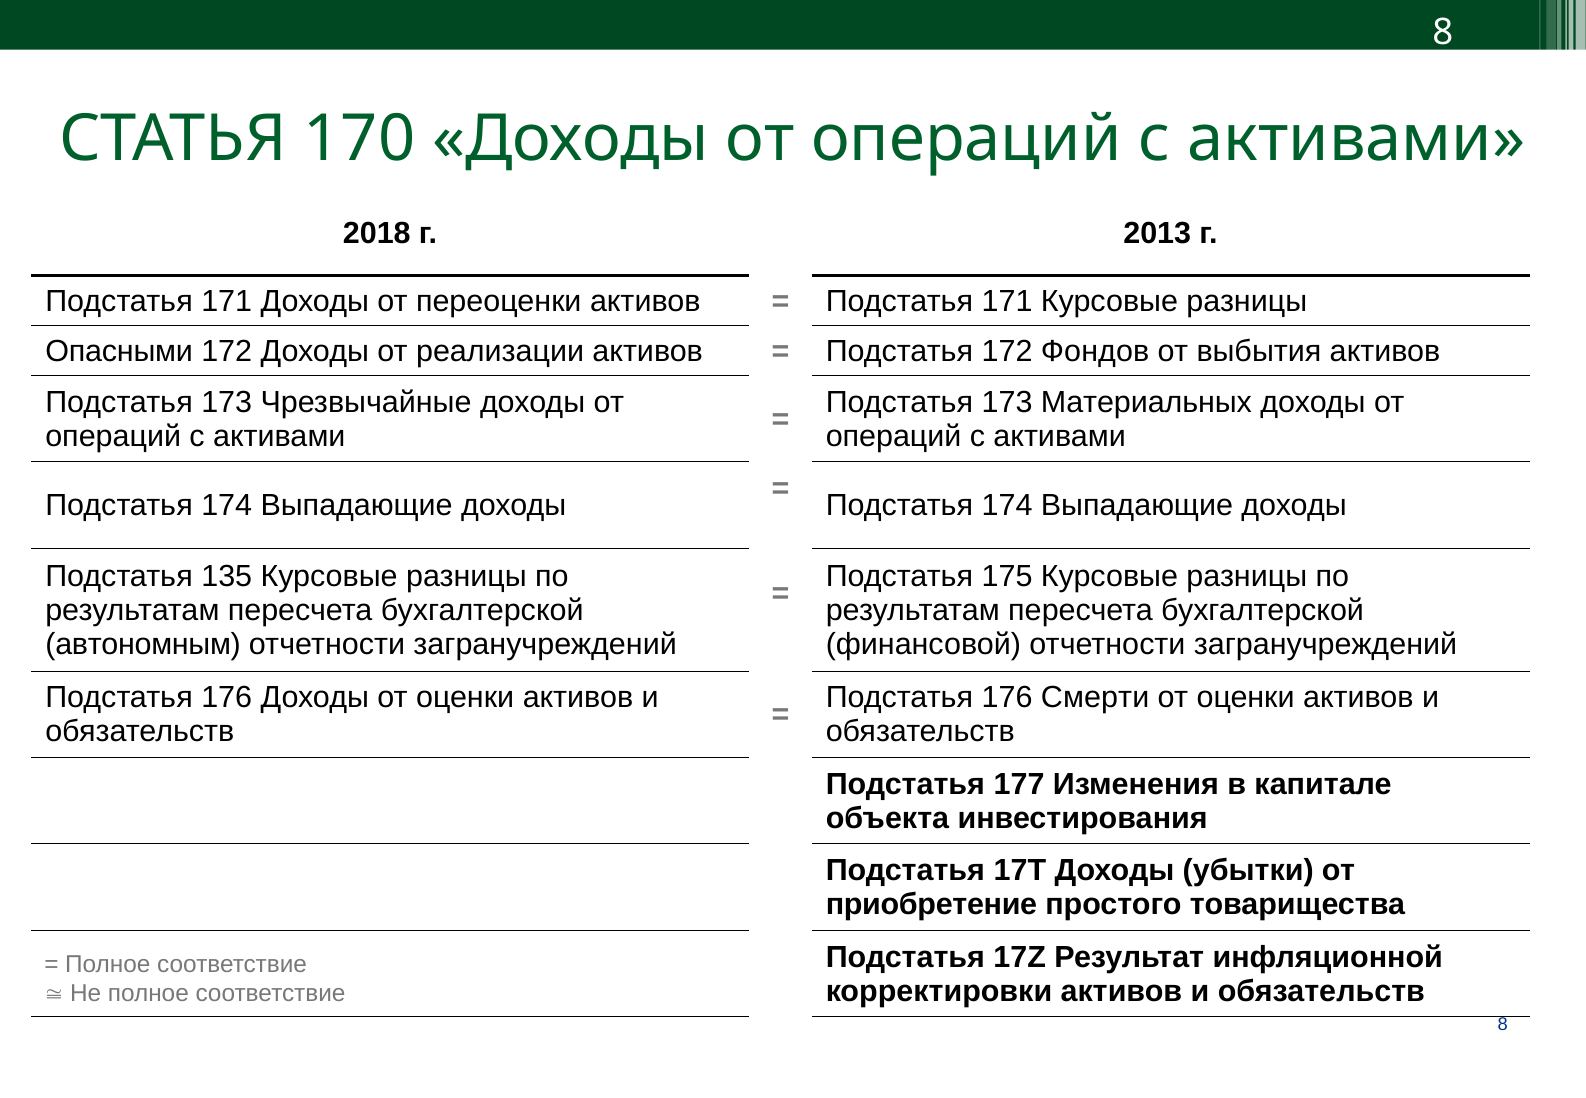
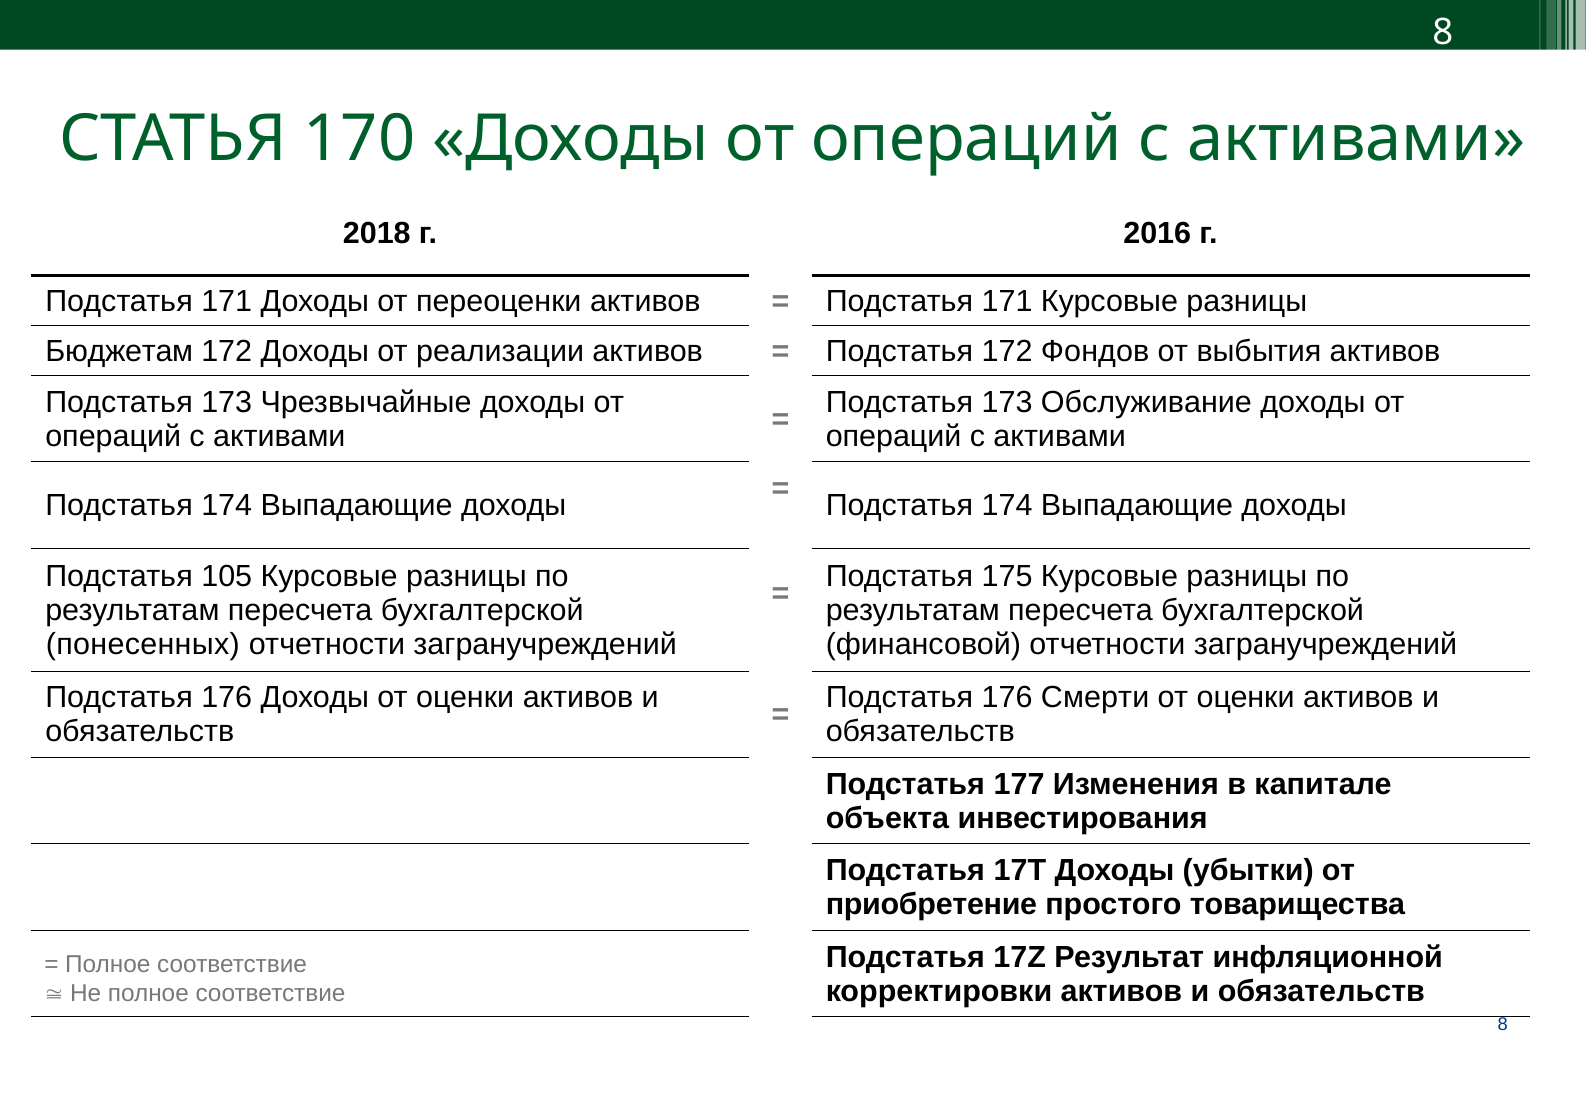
2013: 2013 -> 2016
Опасными: Опасными -> Бюджетам
Материальных: Материальных -> Обслуживание
135: 135 -> 105
автономным: автономным -> понесенных
